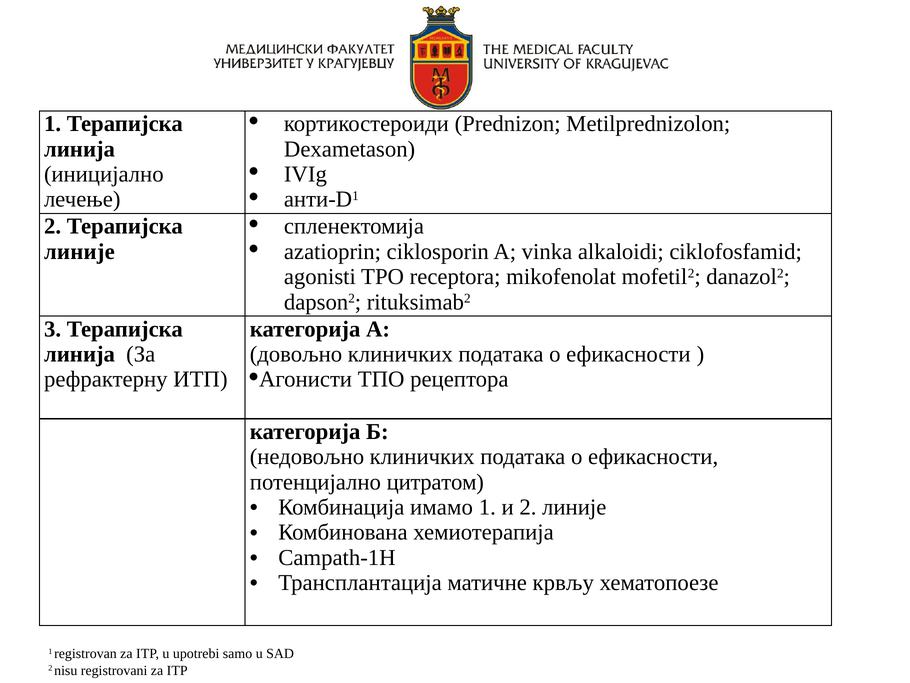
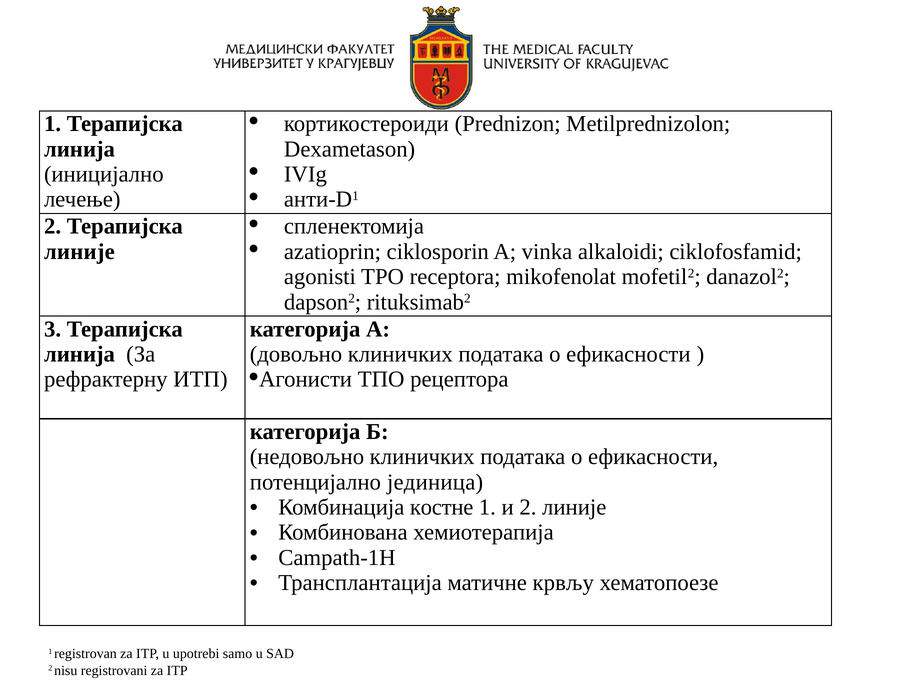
цитратом: цитратом -> јединица
имамо: имамо -> костне
